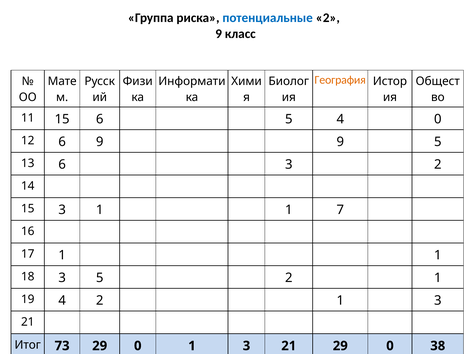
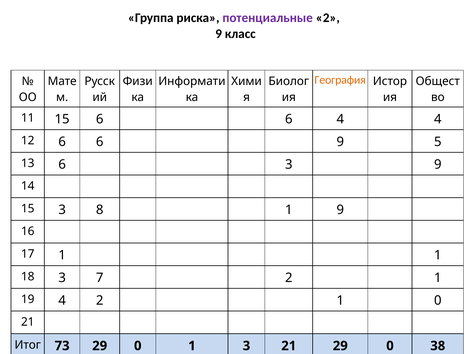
потенциальные colour: blue -> purple
15 6 5: 5 -> 6
4 0: 0 -> 4
12 6 9: 9 -> 6
3 2: 2 -> 9
3 1: 1 -> 8
1 7: 7 -> 9
3 5: 5 -> 7
2 1 3: 3 -> 0
